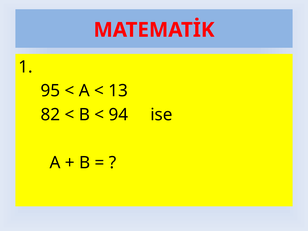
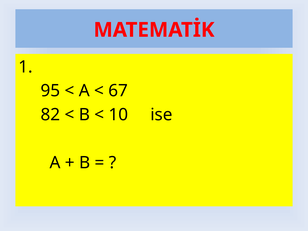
13: 13 -> 67
94: 94 -> 10
